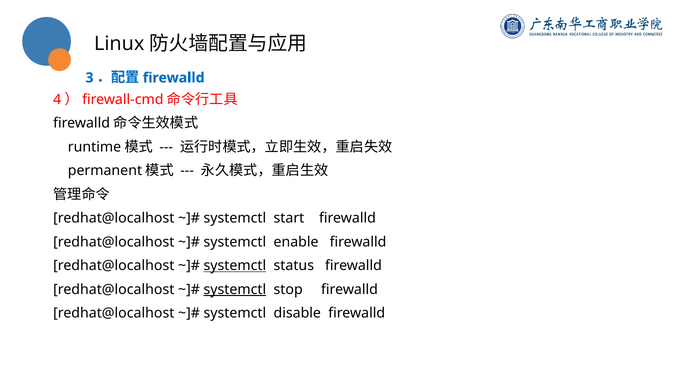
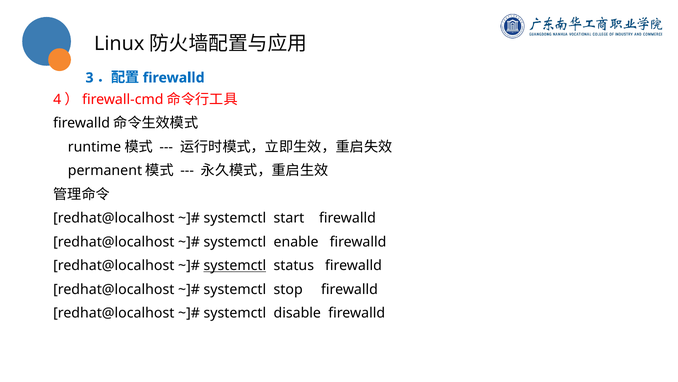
systemctl at (235, 289) underline: present -> none
